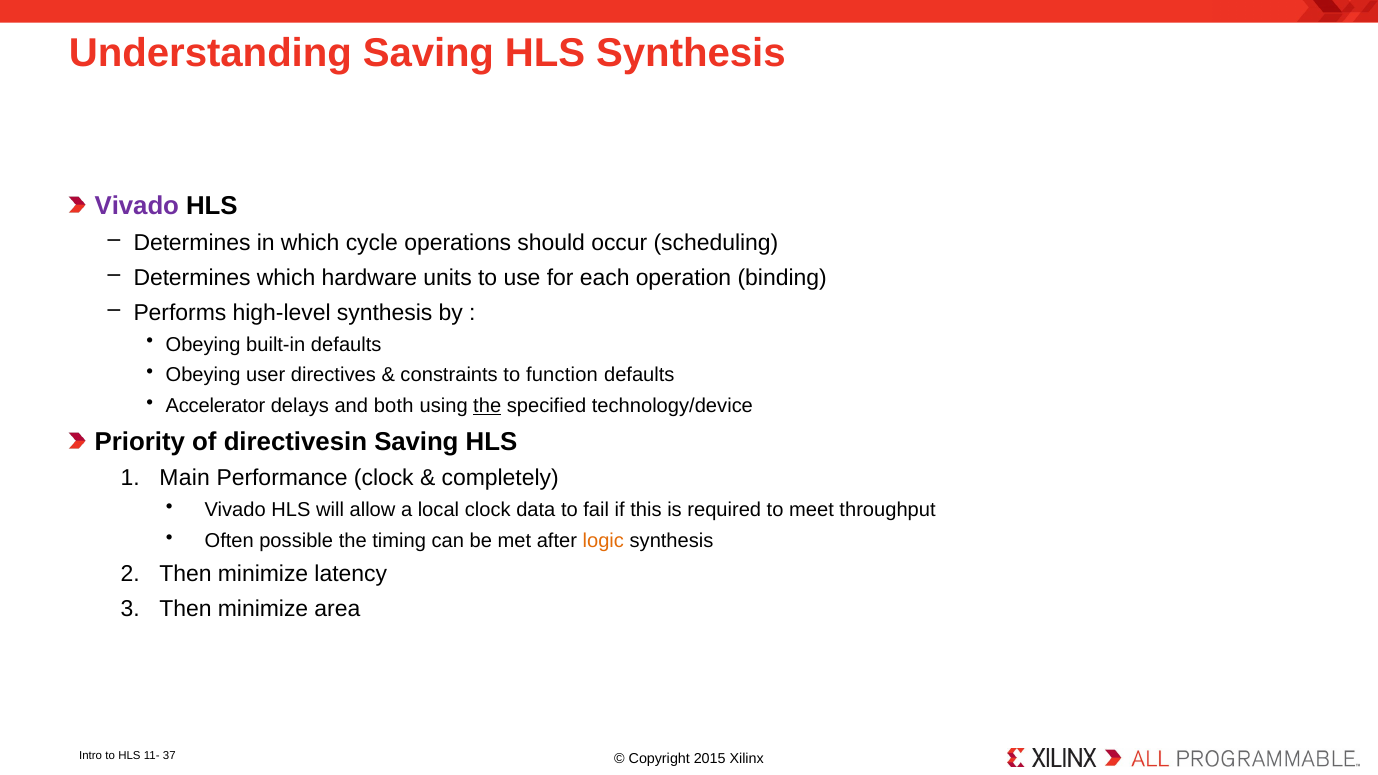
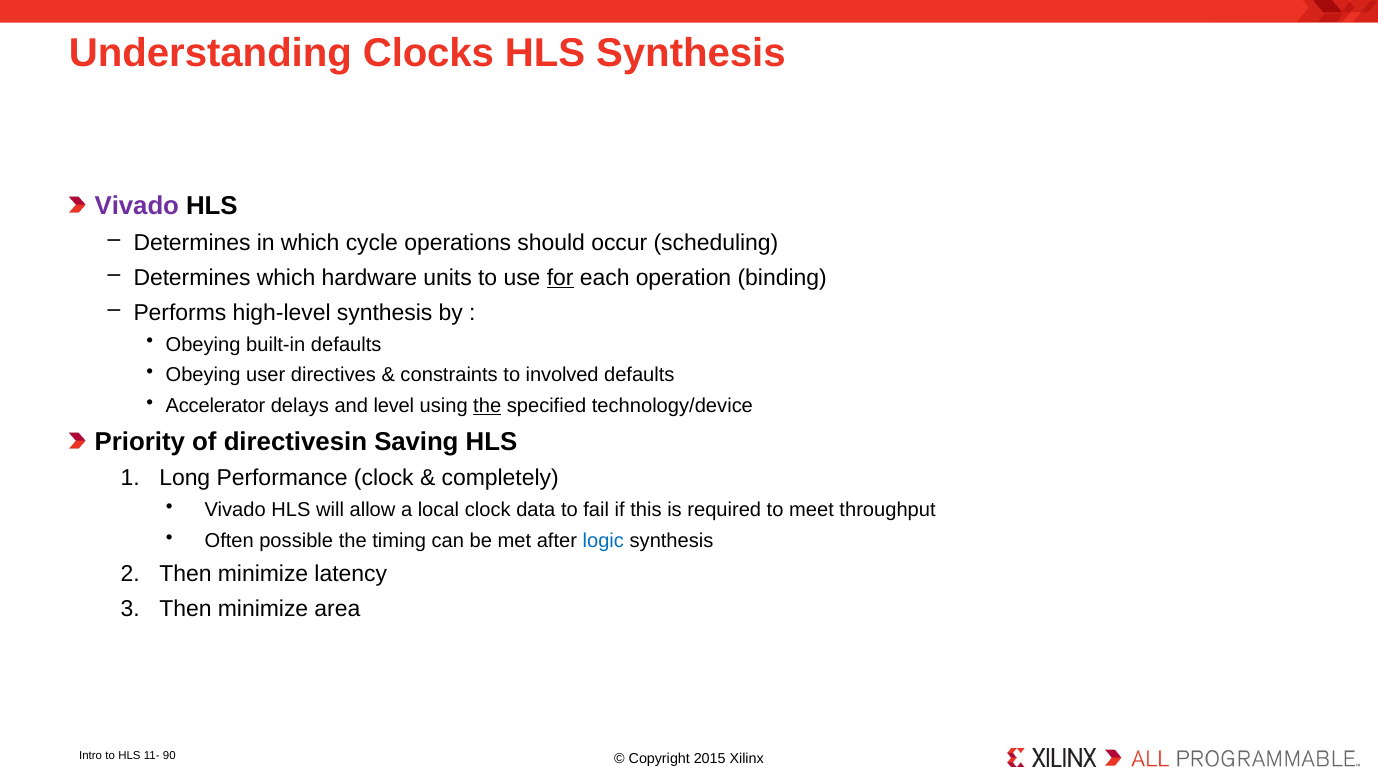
Understanding Saving: Saving -> Clocks
for underline: none -> present
function: function -> involved
both: both -> level
Main: Main -> Long
logic colour: orange -> blue
37: 37 -> 90
